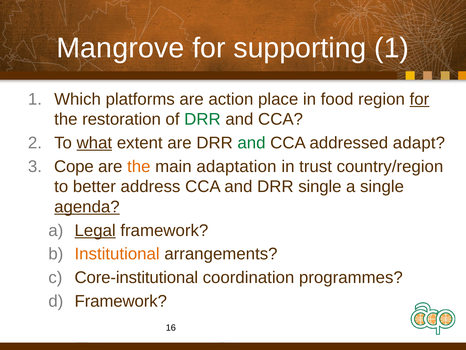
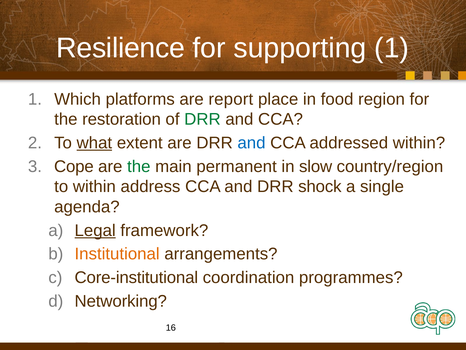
Mangrove: Mangrove -> Resilience
action: action -> report
for at (419, 99) underline: present -> none
and at (252, 143) colour: green -> blue
addressed adapt: adapt -> within
the at (139, 166) colour: orange -> green
adaptation: adaptation -> permanent
trust: trust -> slow
to better: better -> within
DRR single: single -> shock
agenda underline: present -> none
Framework at (121, 301): Framework -> Networking
